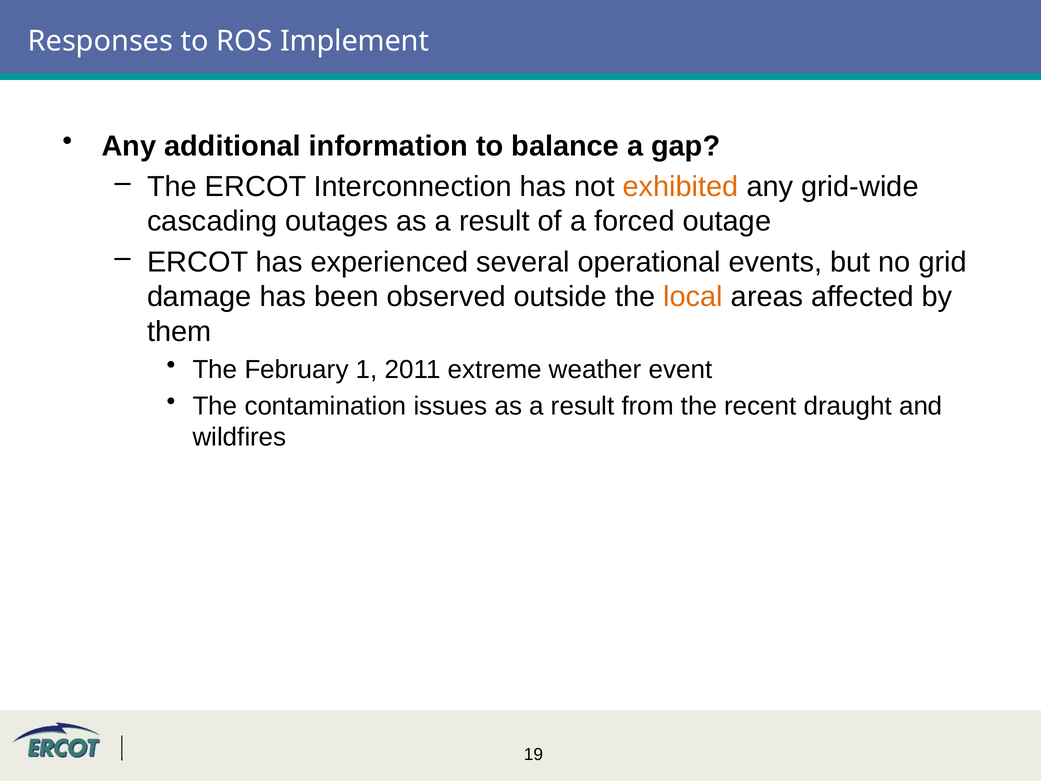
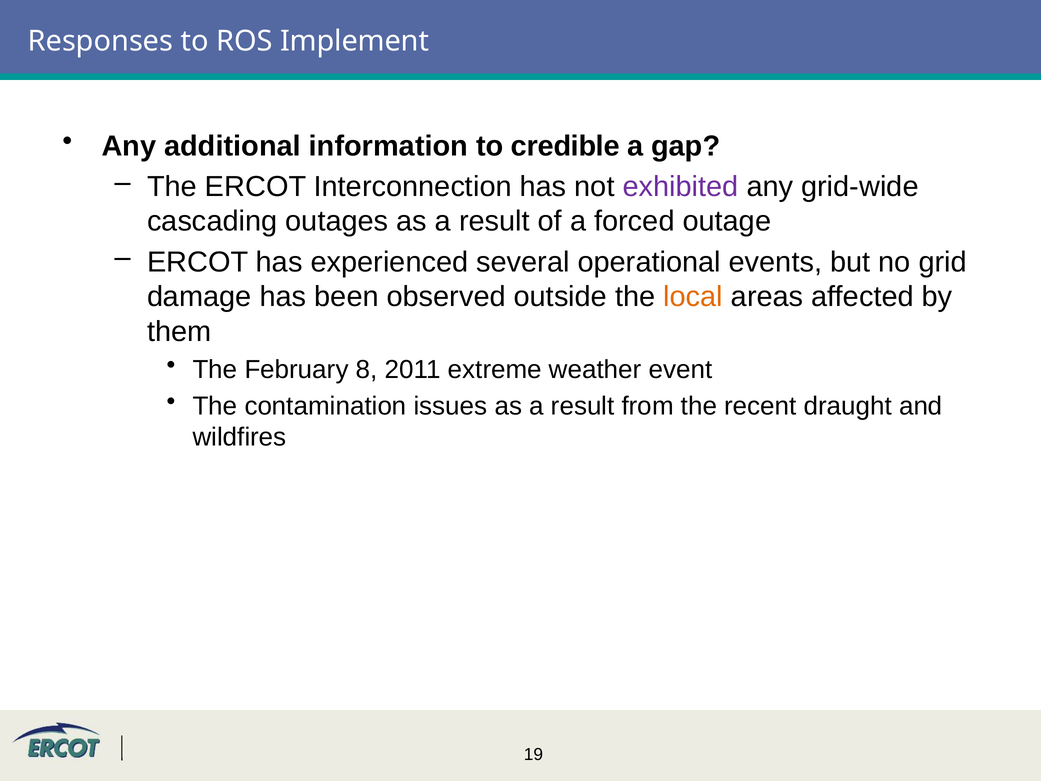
balance: balance -> credible
exhibited colour: orange -> purple
1: 1 -> 8
